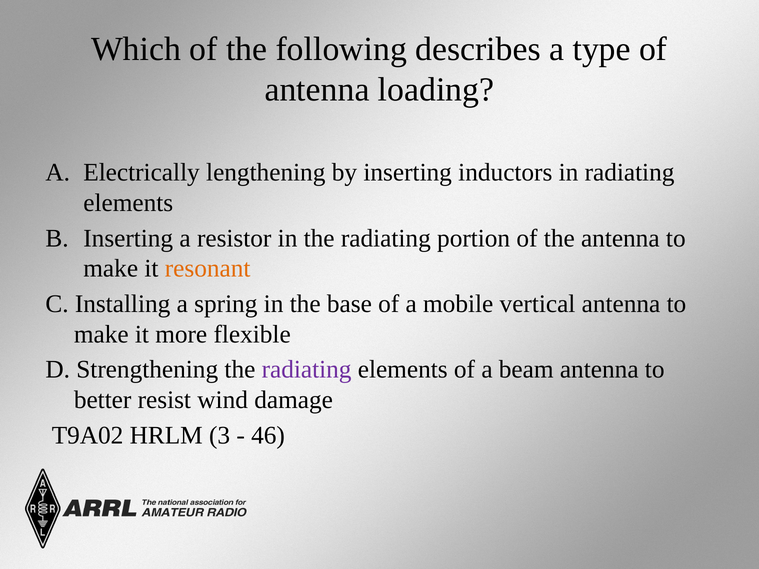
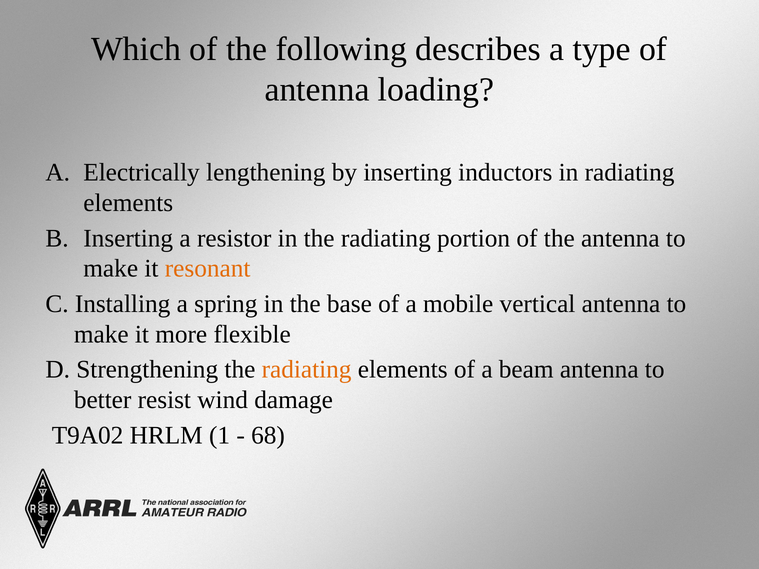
radiating at (307, 370) colour: purple -> orange
3: 3 -> 1
46: 46 -> 68
